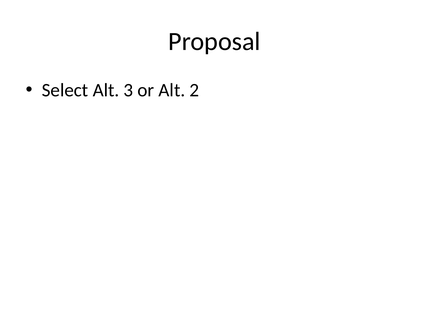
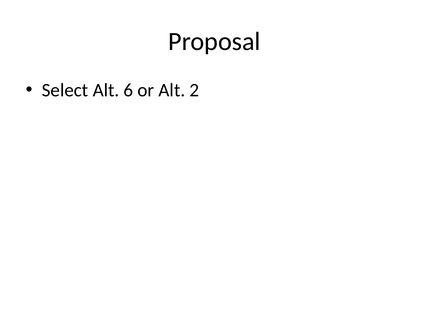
3: 3 -> 6
